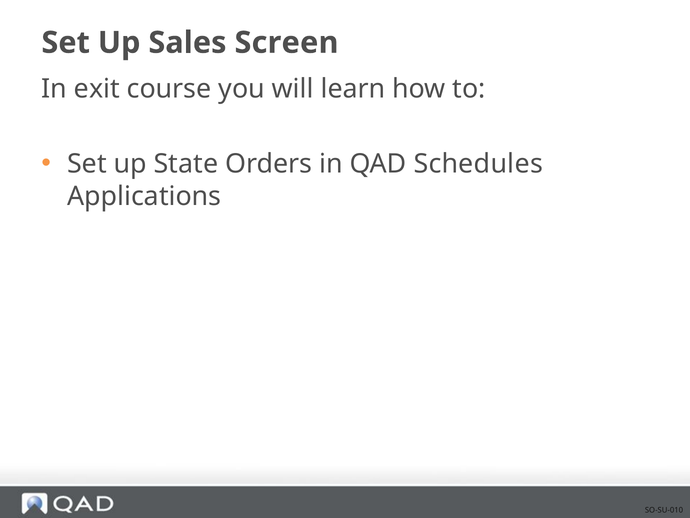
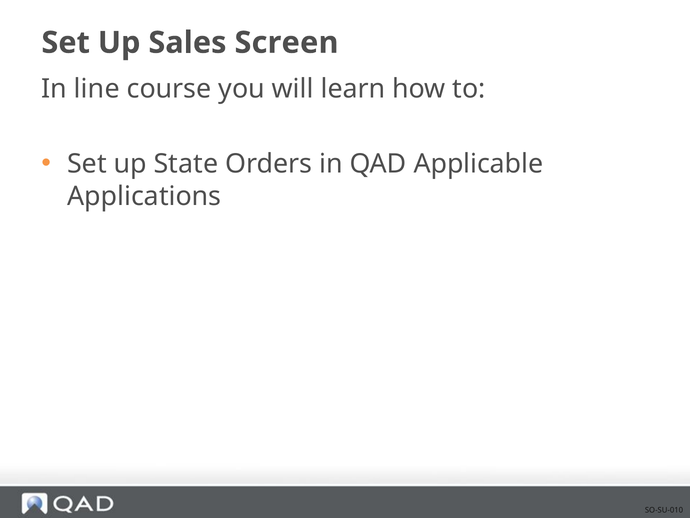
exit: exit -> line
Schedules: Schedules -> Applicable
